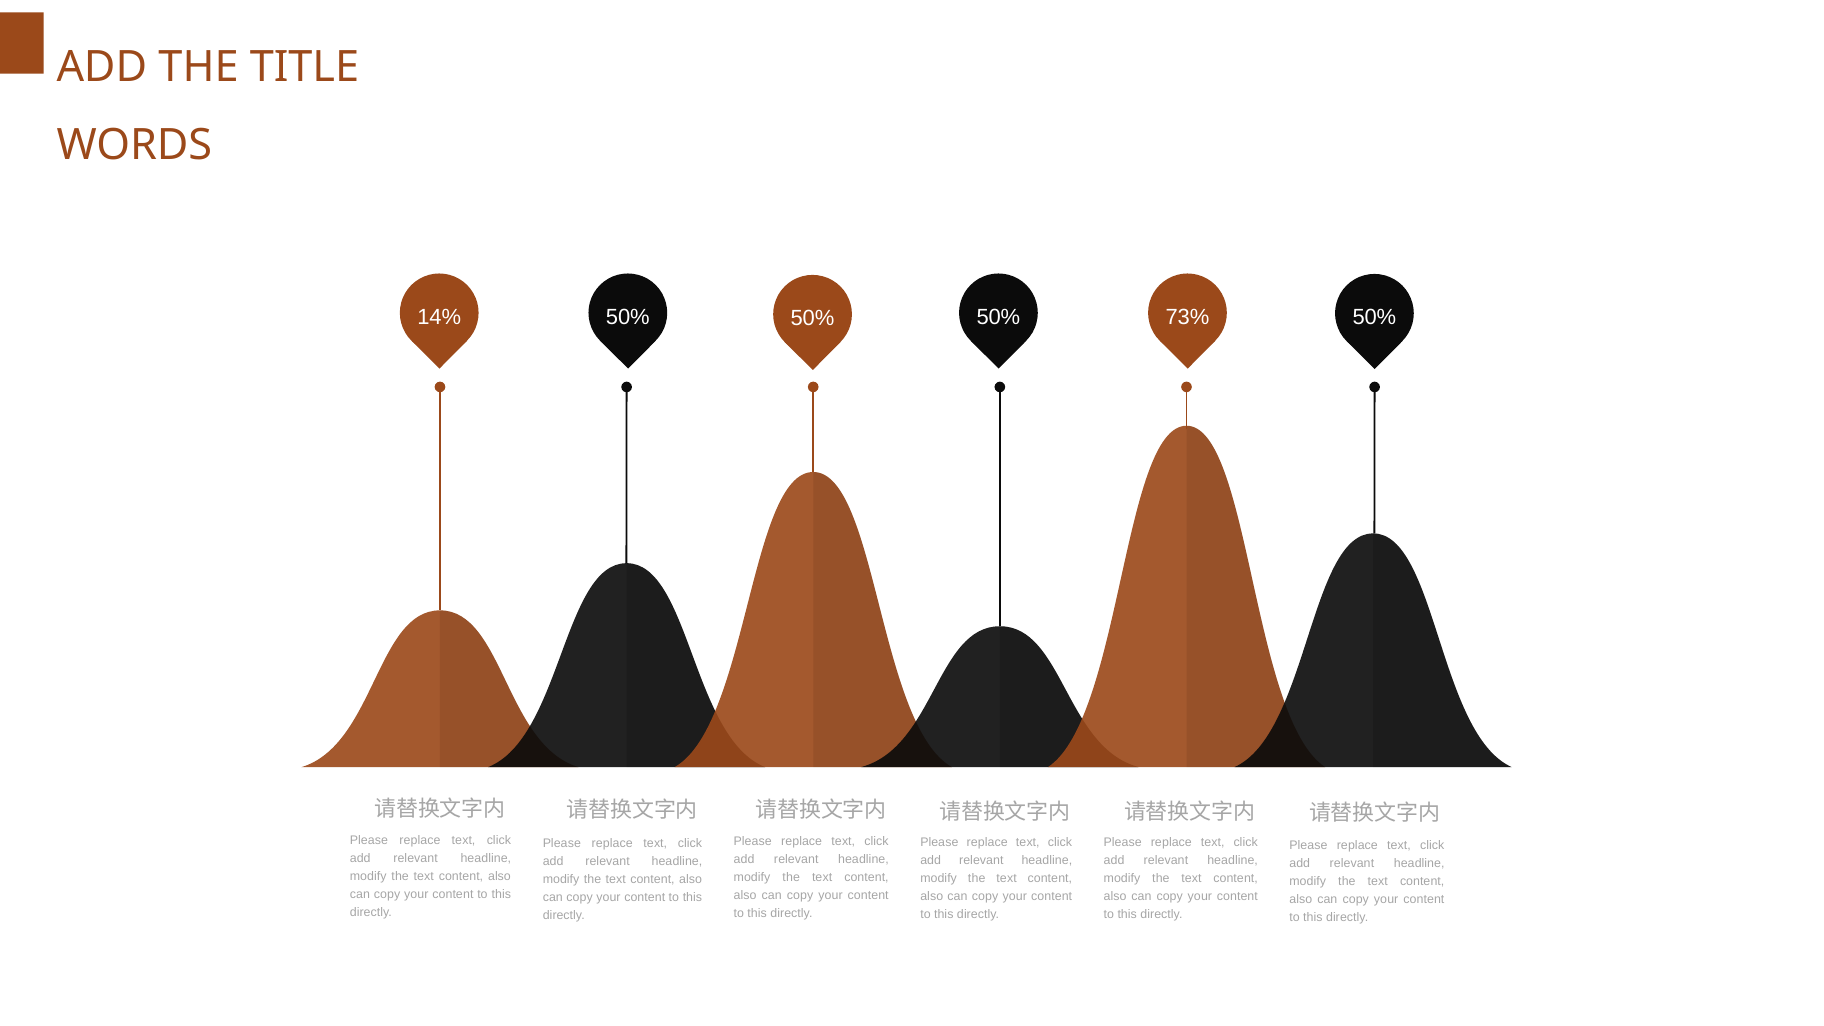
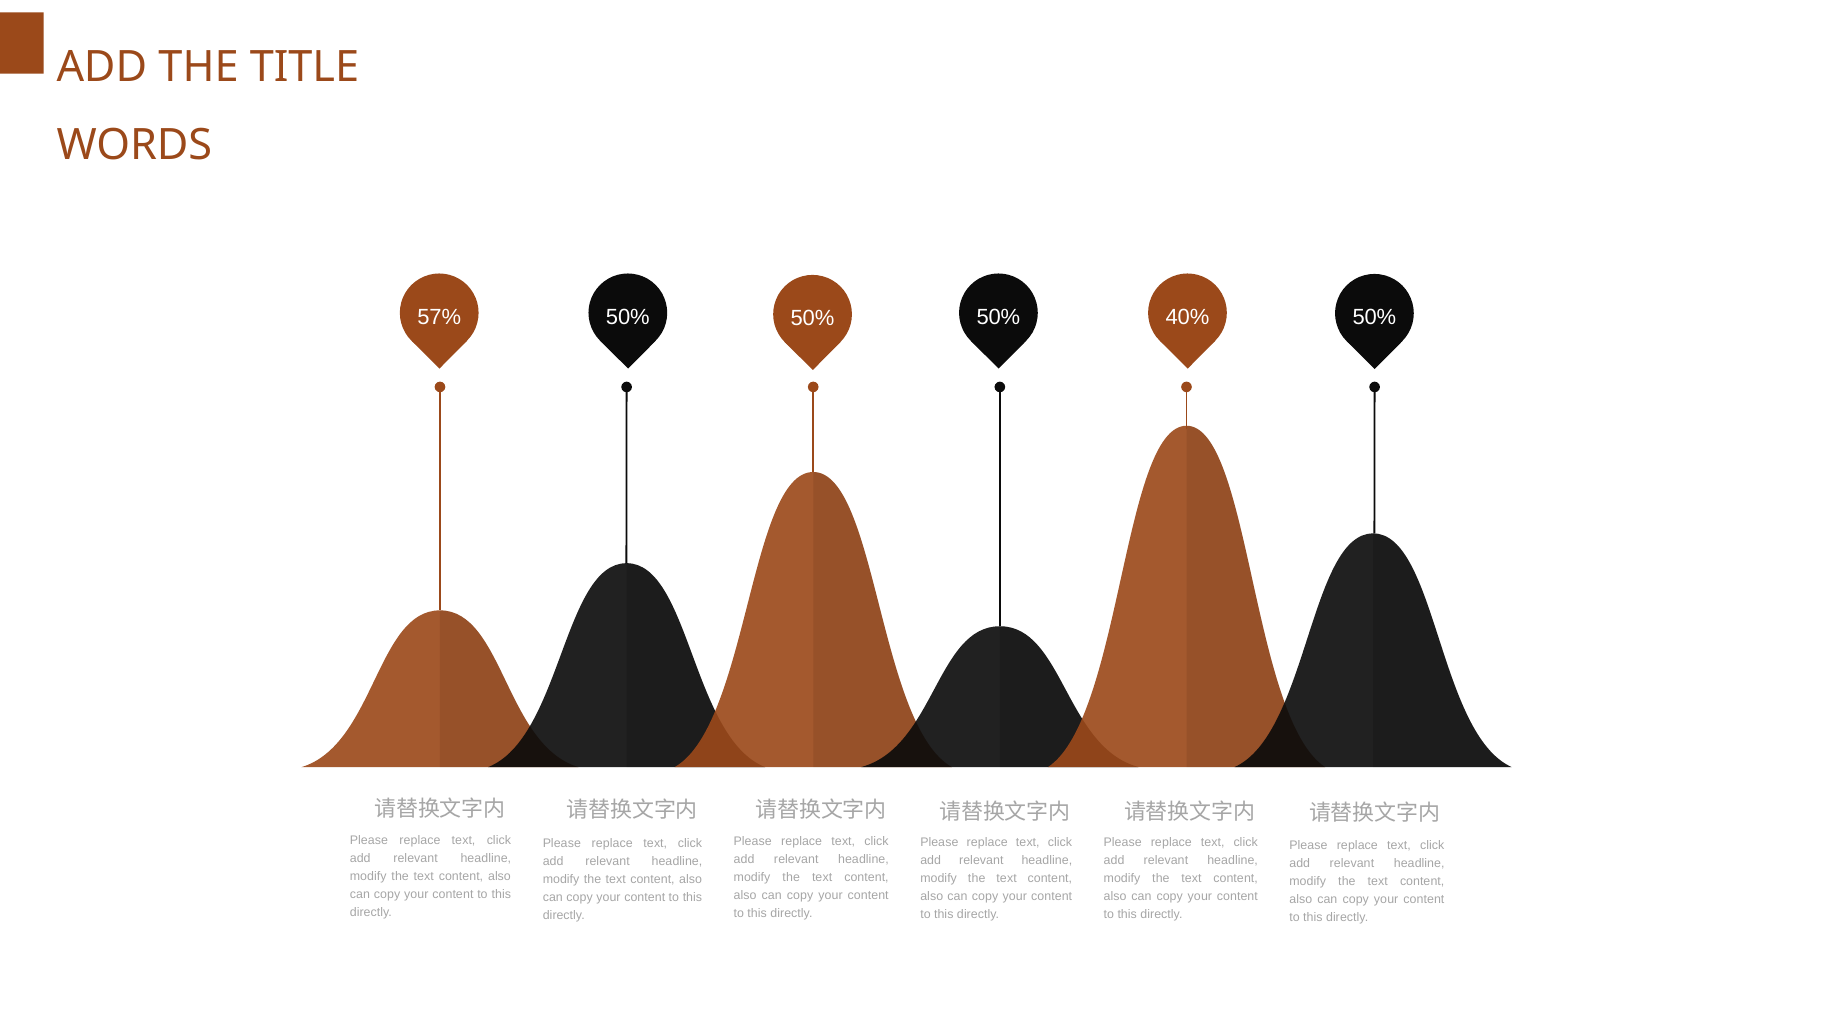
14%: 14% -> 57%
73%: 73% -> 40%
